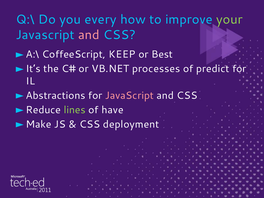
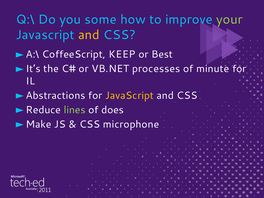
every: every -> some
and at (89, 35) colour: pink -> yellow
predict: predict -> minute
JavaScript at (129, 95) colour: pink -> yellow
have: have -> does
deployment: deployment -> microphone
